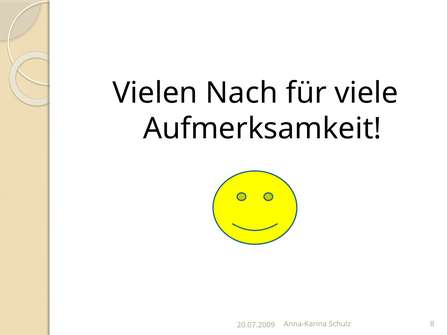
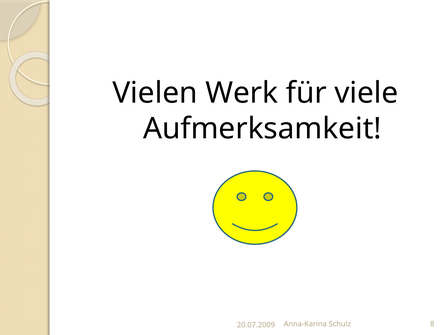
Nach: Nach -> Werk
